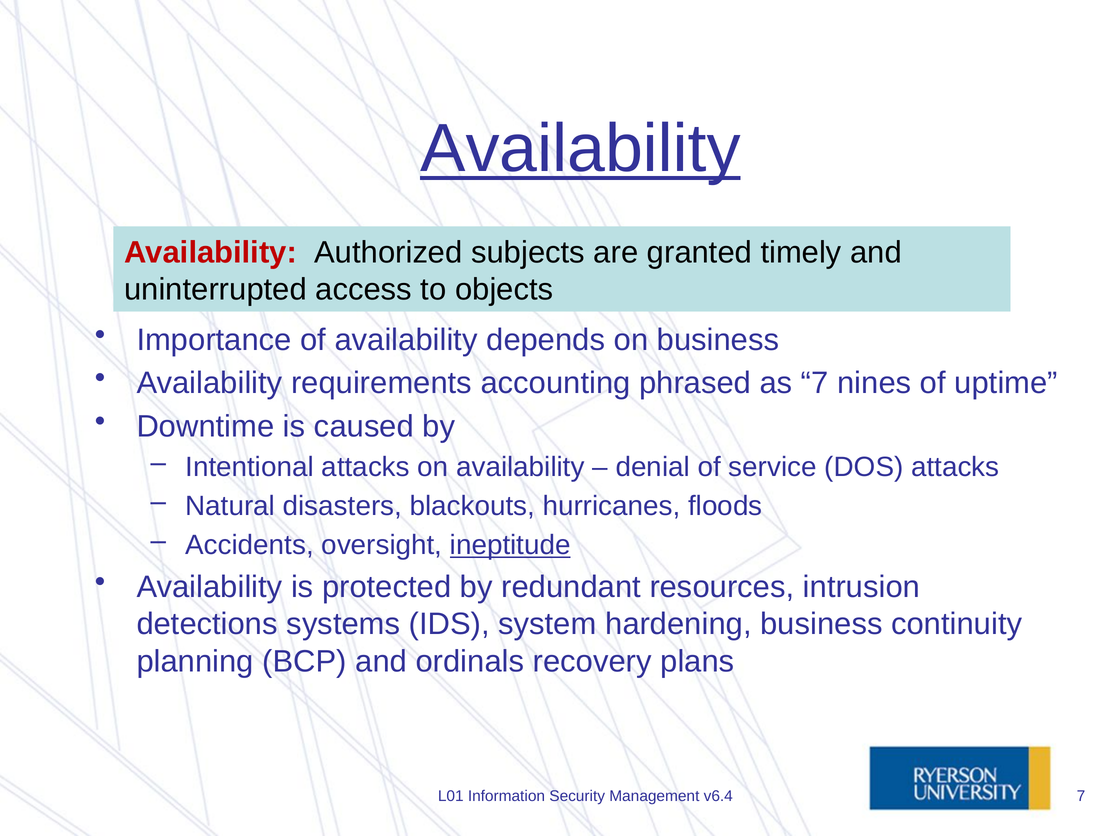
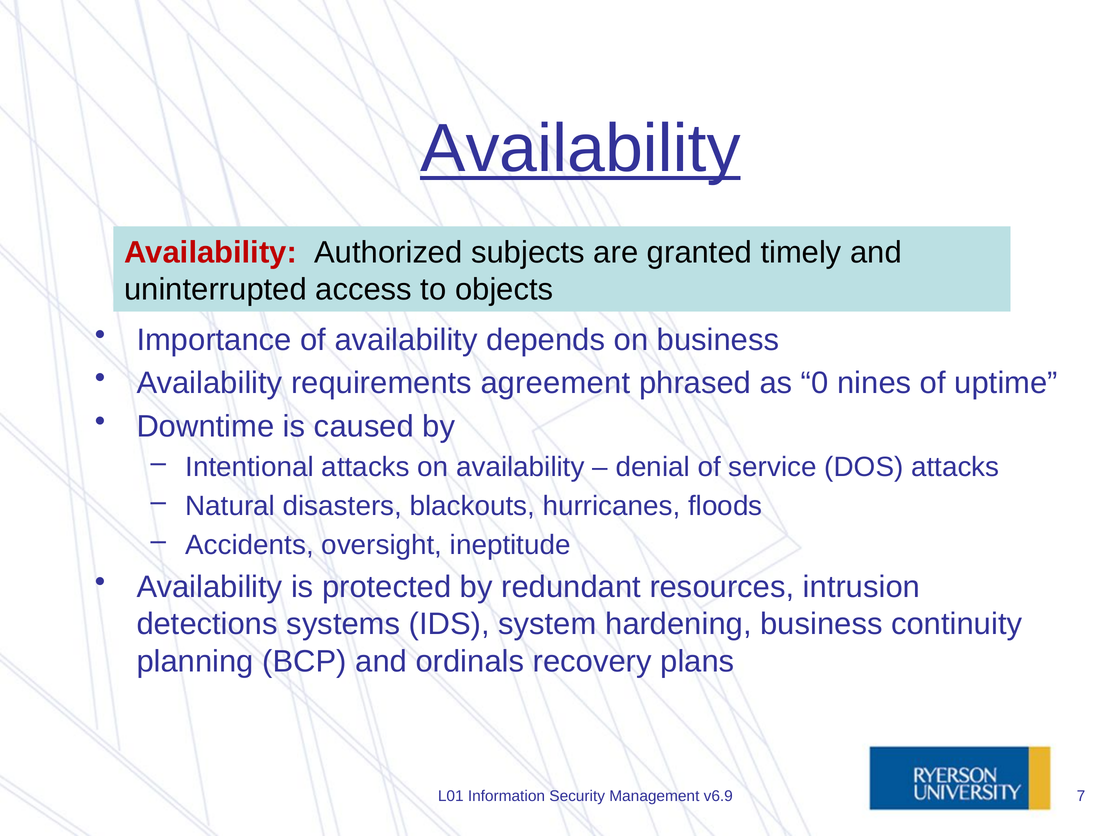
accounting: accounting -> agreement
as 7: 7 -> 0
ineptitude underline: present -> none
v6.4: v6.4 -> v6.9
